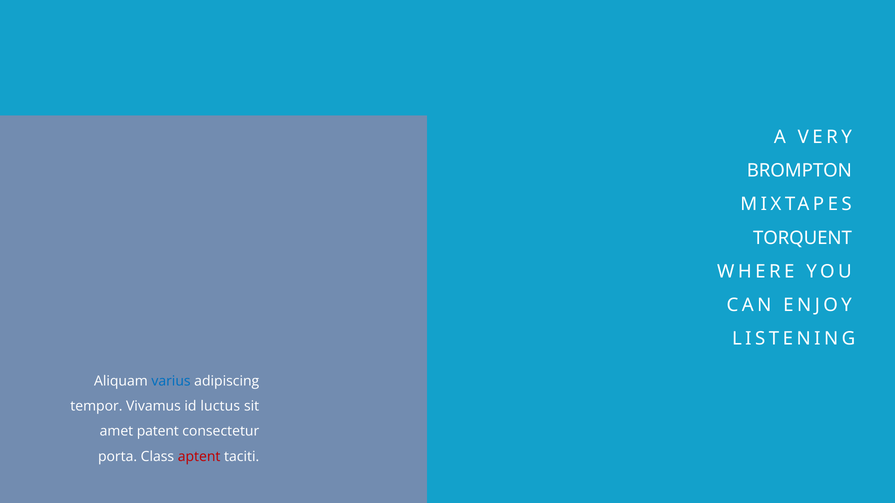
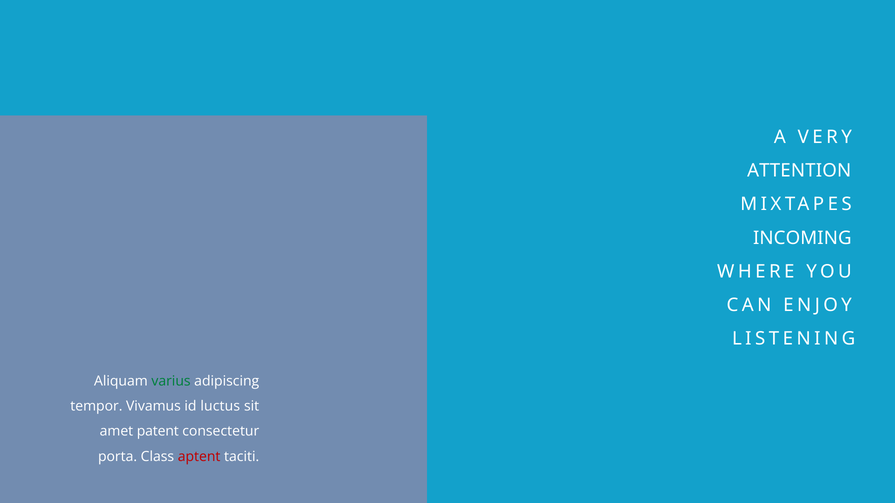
BROMPTON: BROMPTON -> ATTENTION
TORQUENT: TORQUENT -> INCOMING
varius colour: blue -> green
